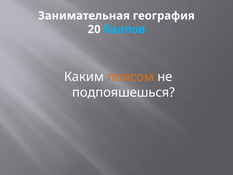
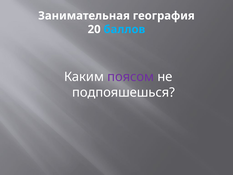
поясом colour: orange -> purple
